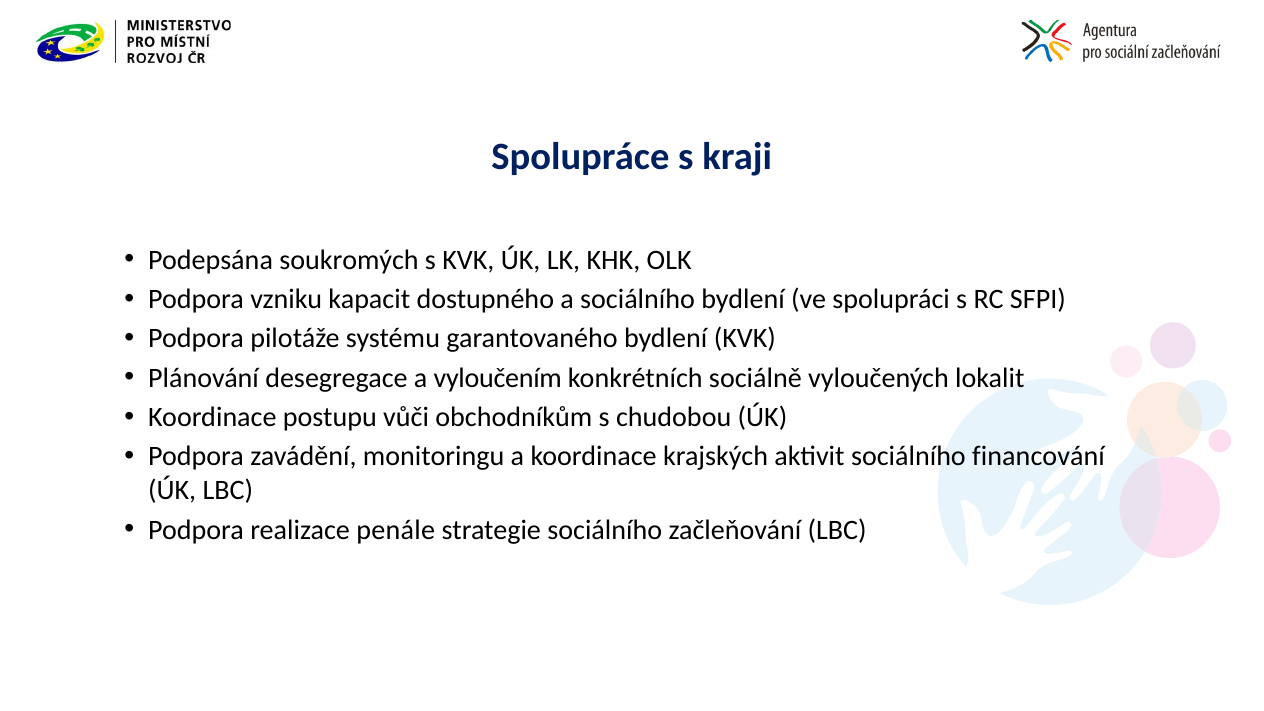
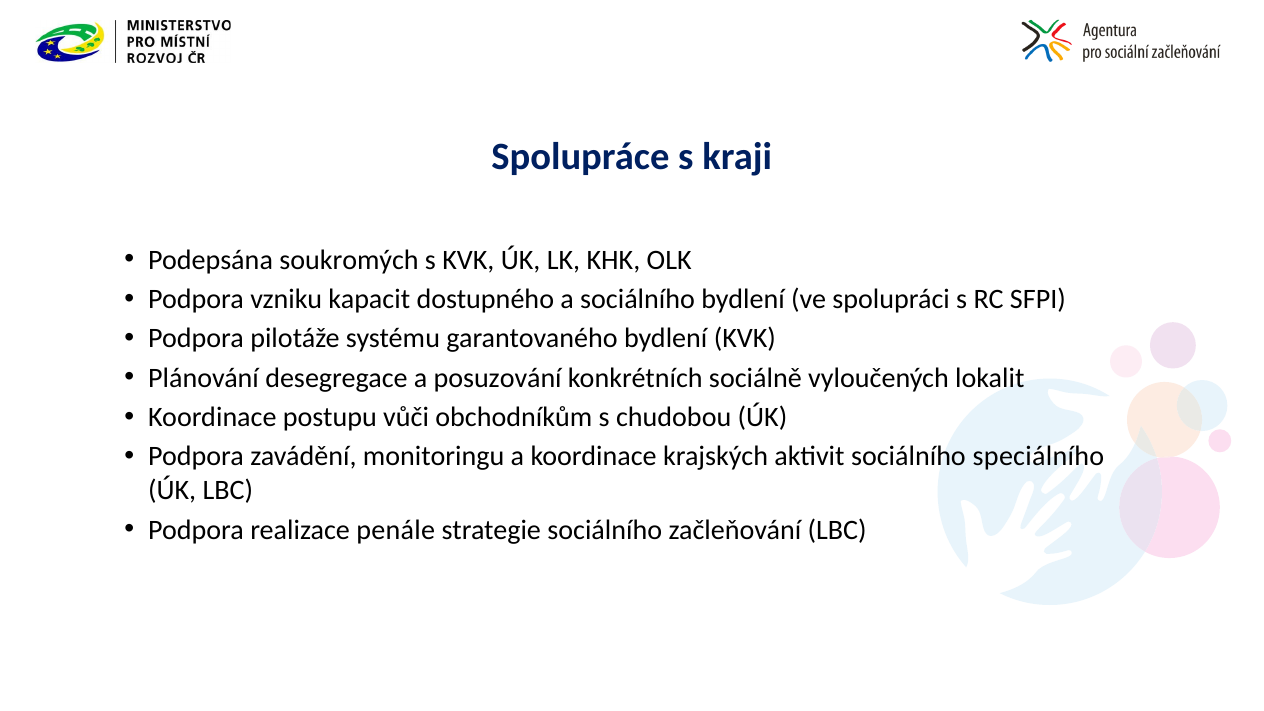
vyloučením: vyloučením -> posuzování
financování: financování -> speciálního
